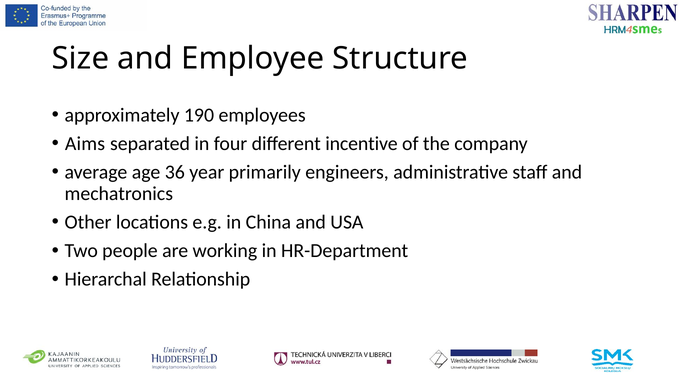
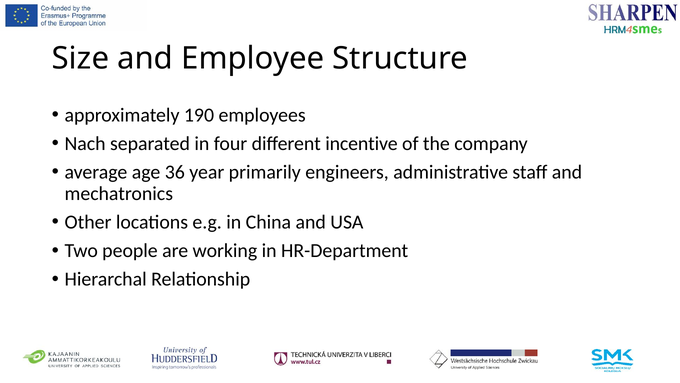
Aims: Aims -> Nach
